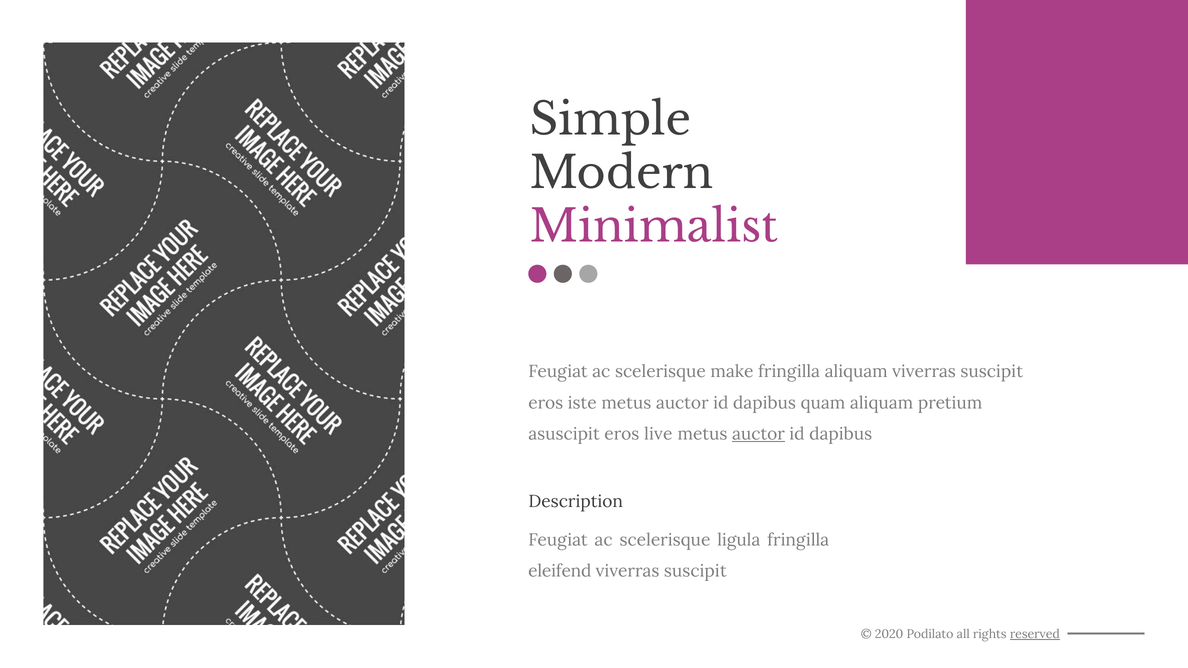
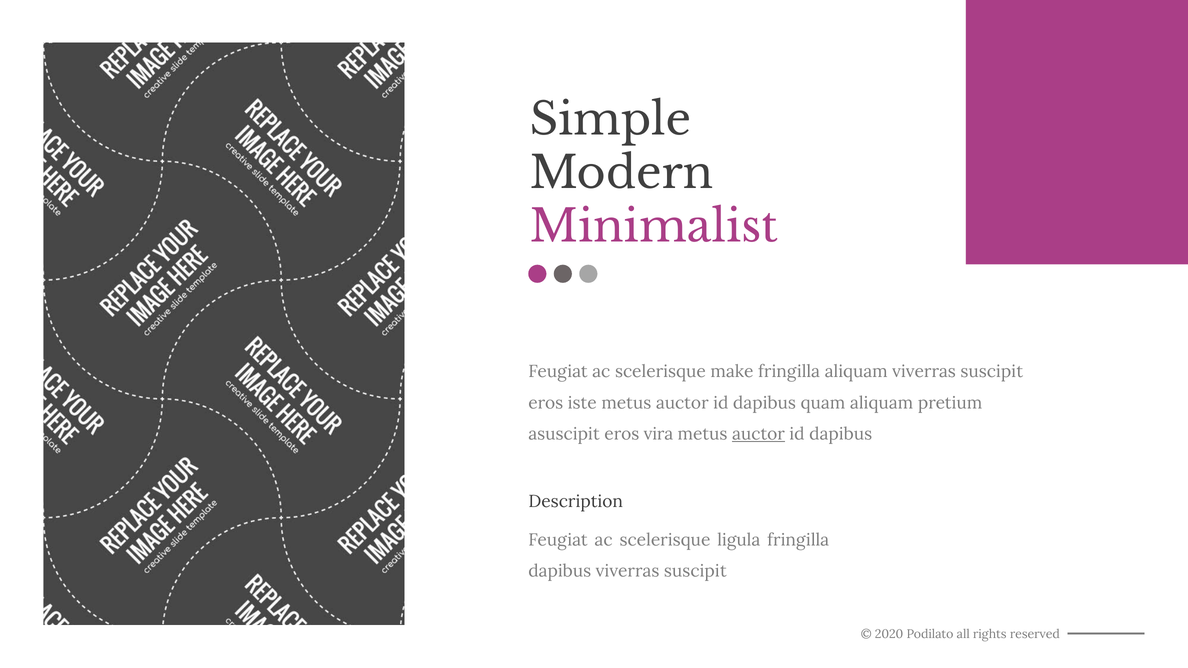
live: live -> vira
eleifend at (560, 571): eleifend -> dapibus
reserved underline: present -> none
